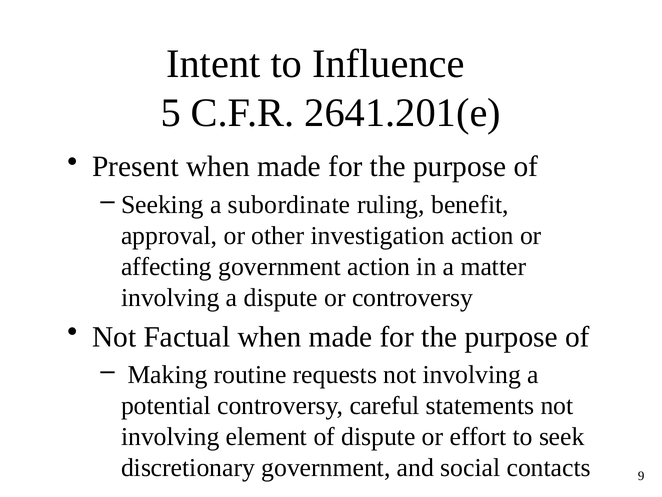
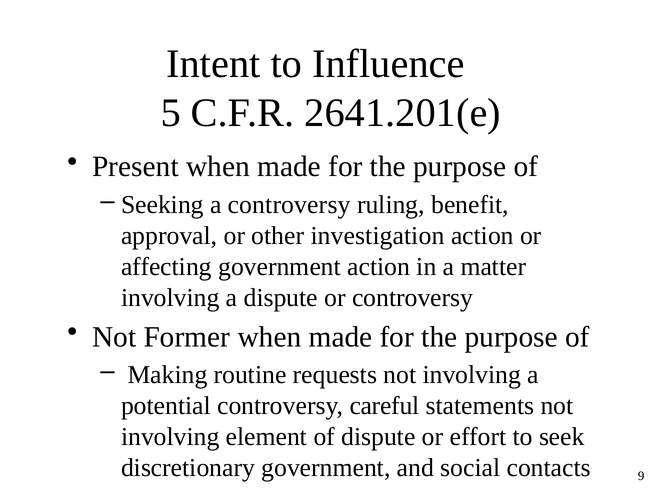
a subordinate: subordinate -> controversy
Factual: Factual -> Former
